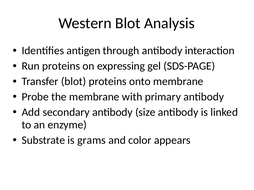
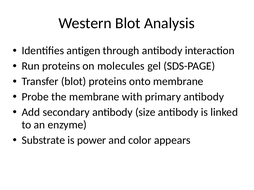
expressing: expressing -> molecules
grams: grams -> power
